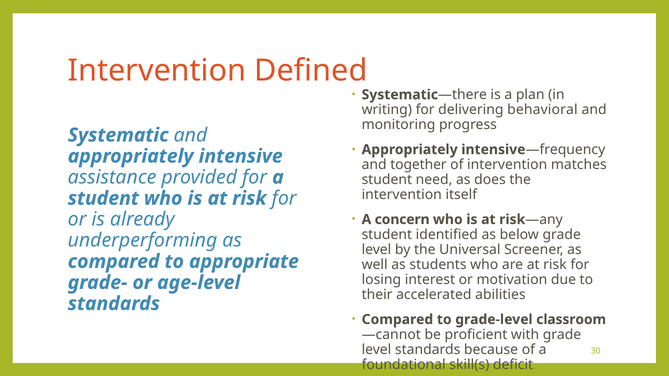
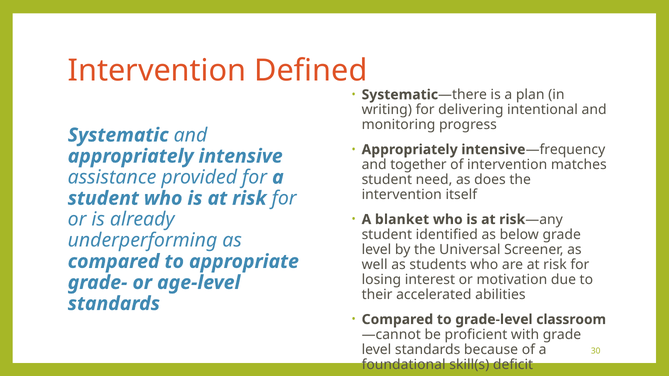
behavioral: behavioral -> intentional
concern: concern -> blanket
